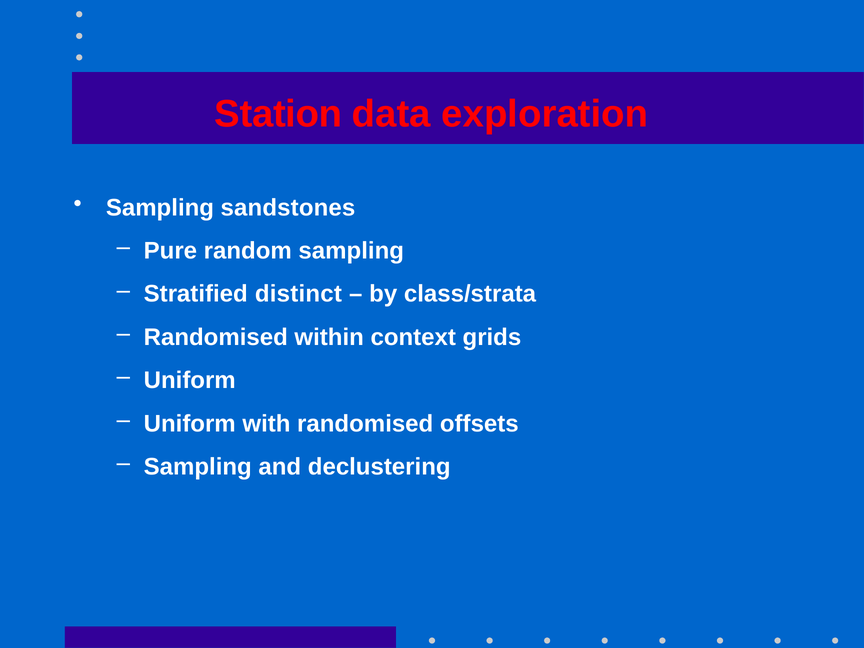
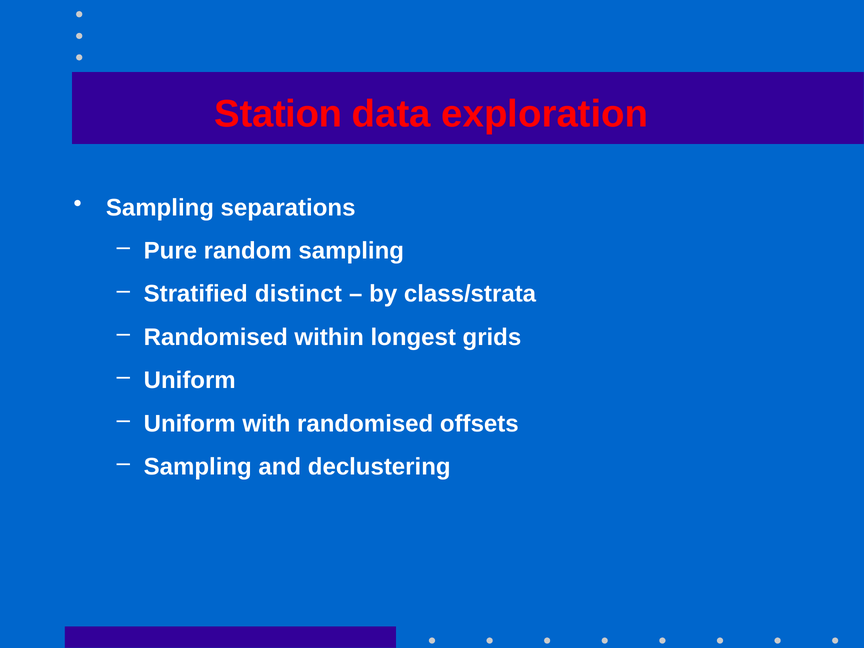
sandstones: sandstones -> separations
context: context -> longest
